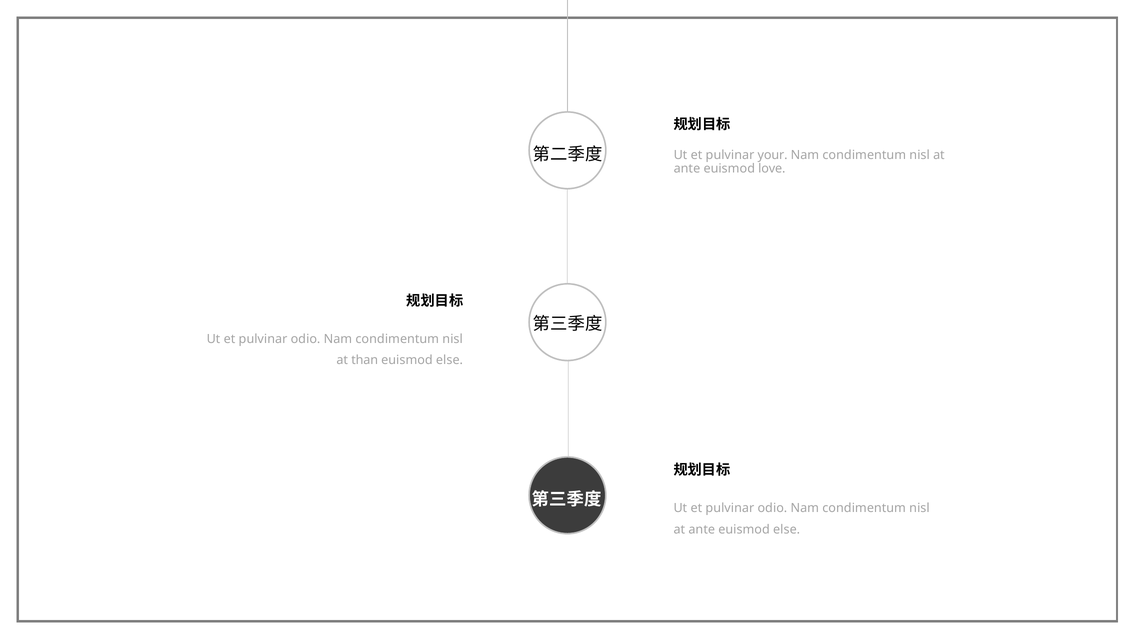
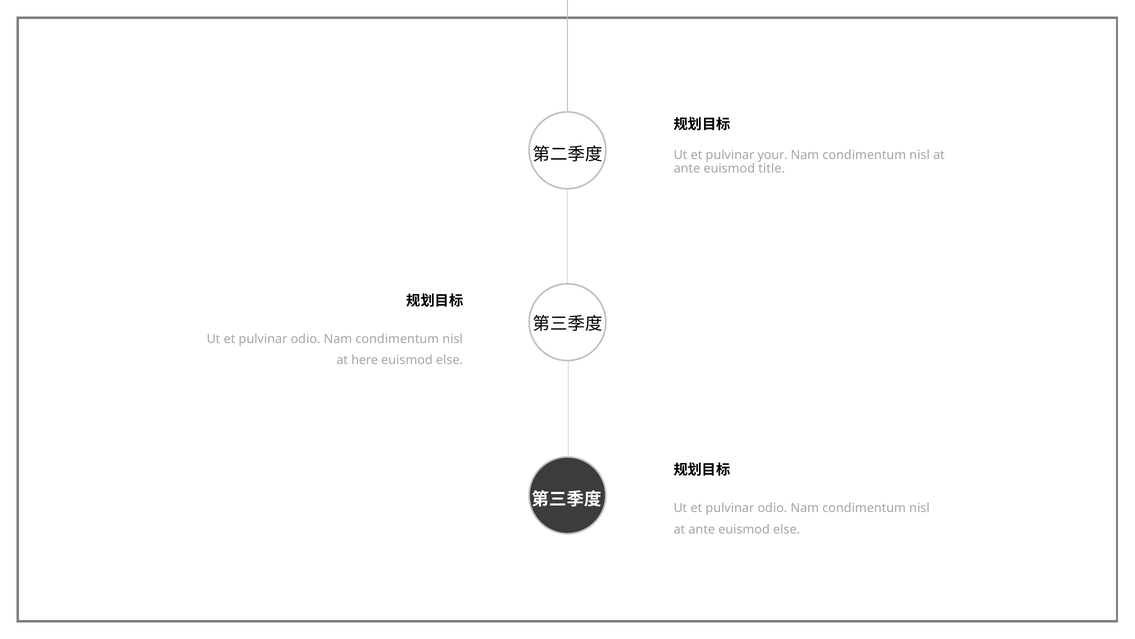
love: love -> title
than: than -> here
